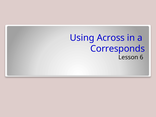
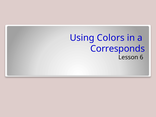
Across: Across -> Colors
